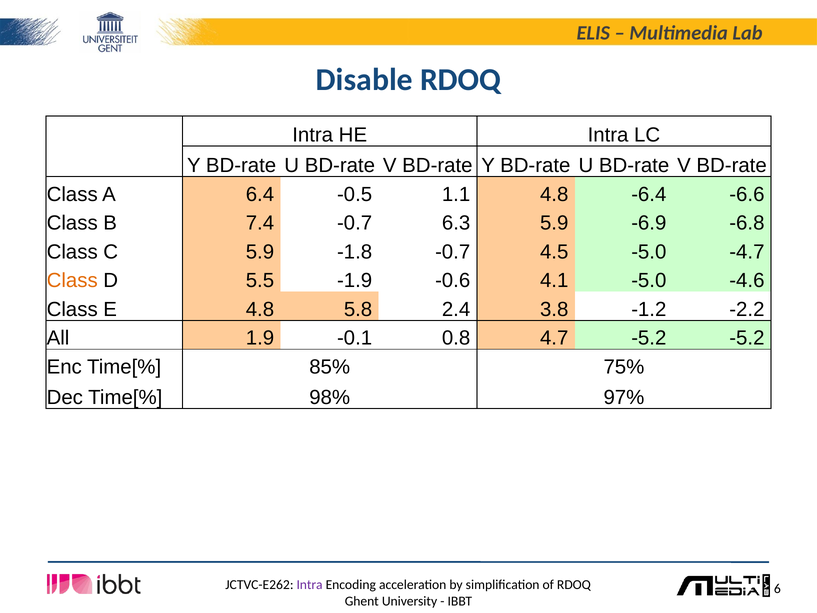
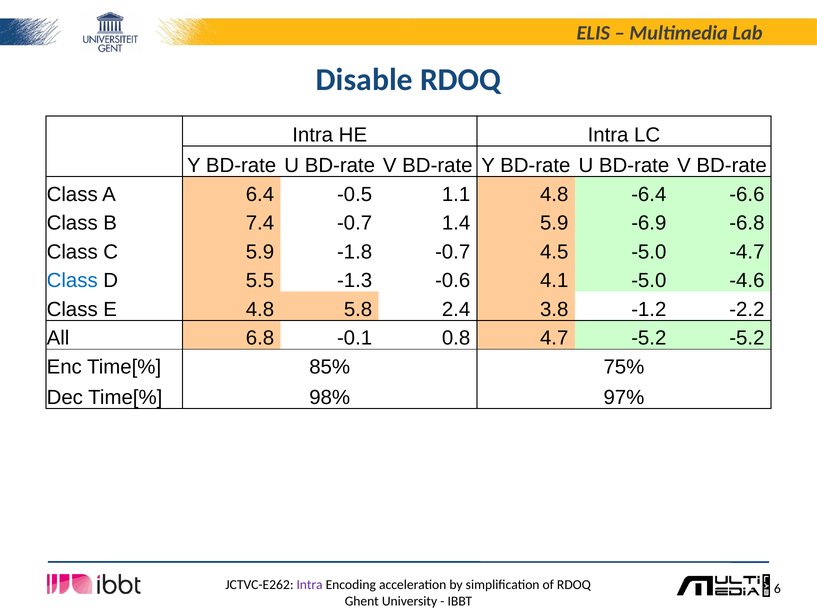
6.3: 6.3 -> 1.4
Class at (72, 281) colour: orange -> blue
-1.9: -1.9 -> -1.3
1.9: 1.9 -> 6.8
